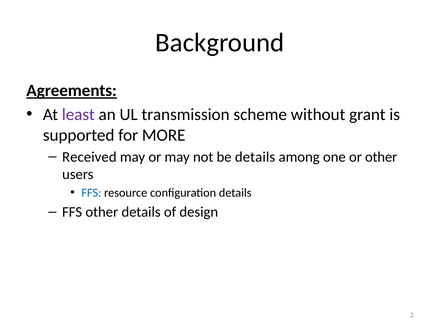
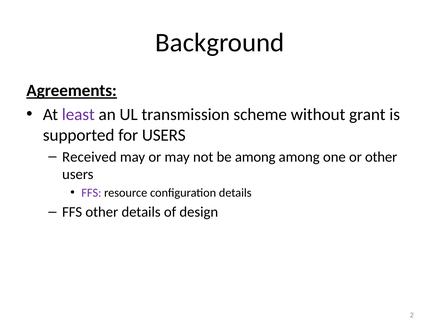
for MORE: MORE -> USERS
be details: details -> among
FFS at (91, 193) colour: blue -> purple
